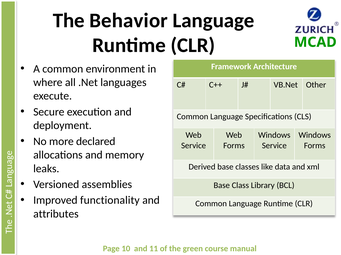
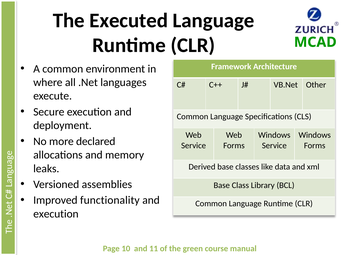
Behavior: Behavior -> Executed
attributes at (56, 214): attributes -> execution
